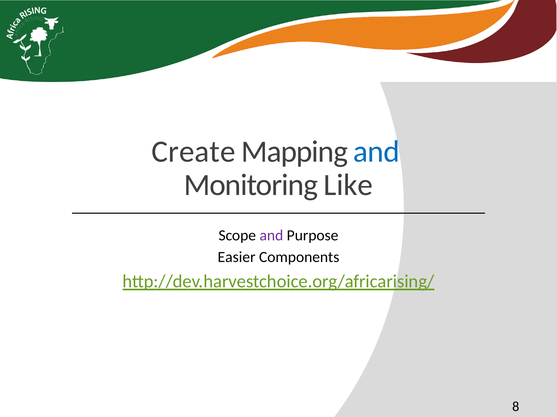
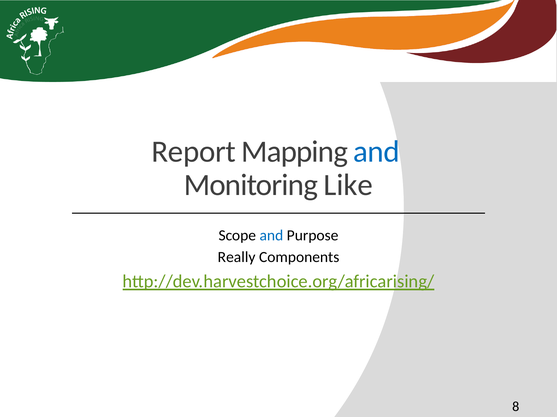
Create: Create -> Report
and at (271, 236) colour: purple -> blue
Easier: Easier -> Really
